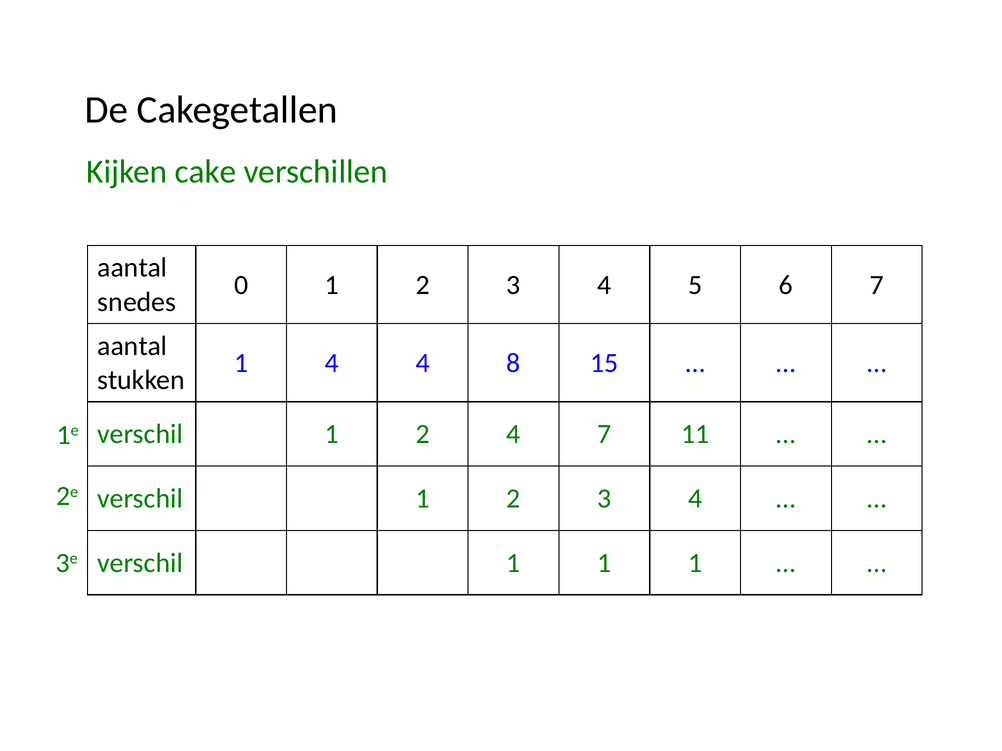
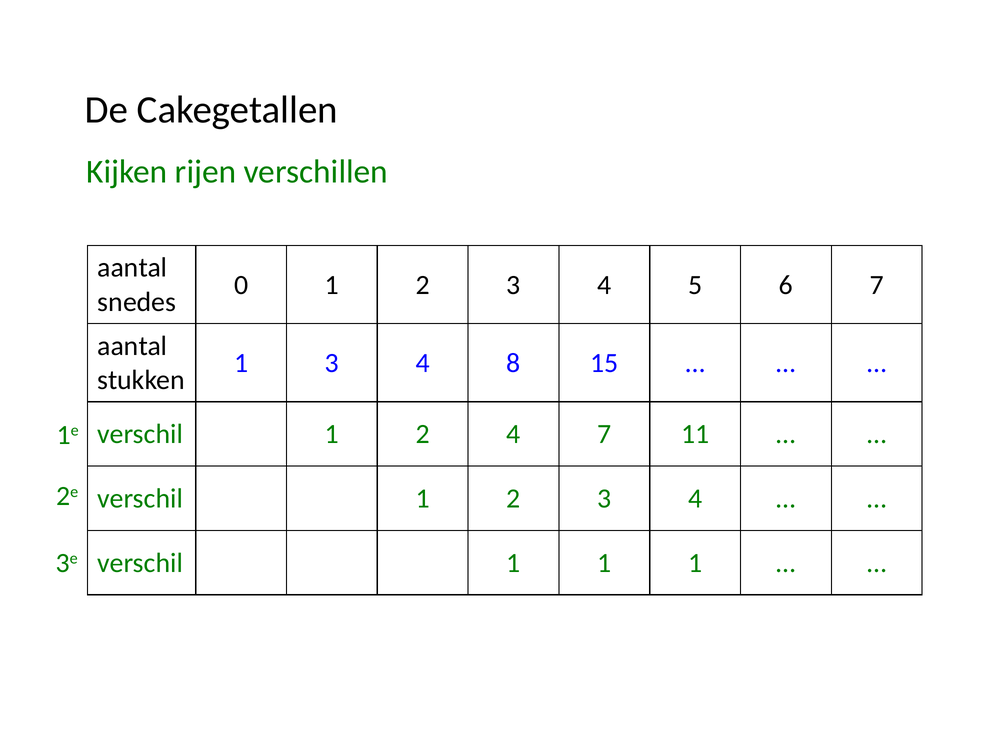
cake: cake -> rijen
1 4: 4 -> 3
